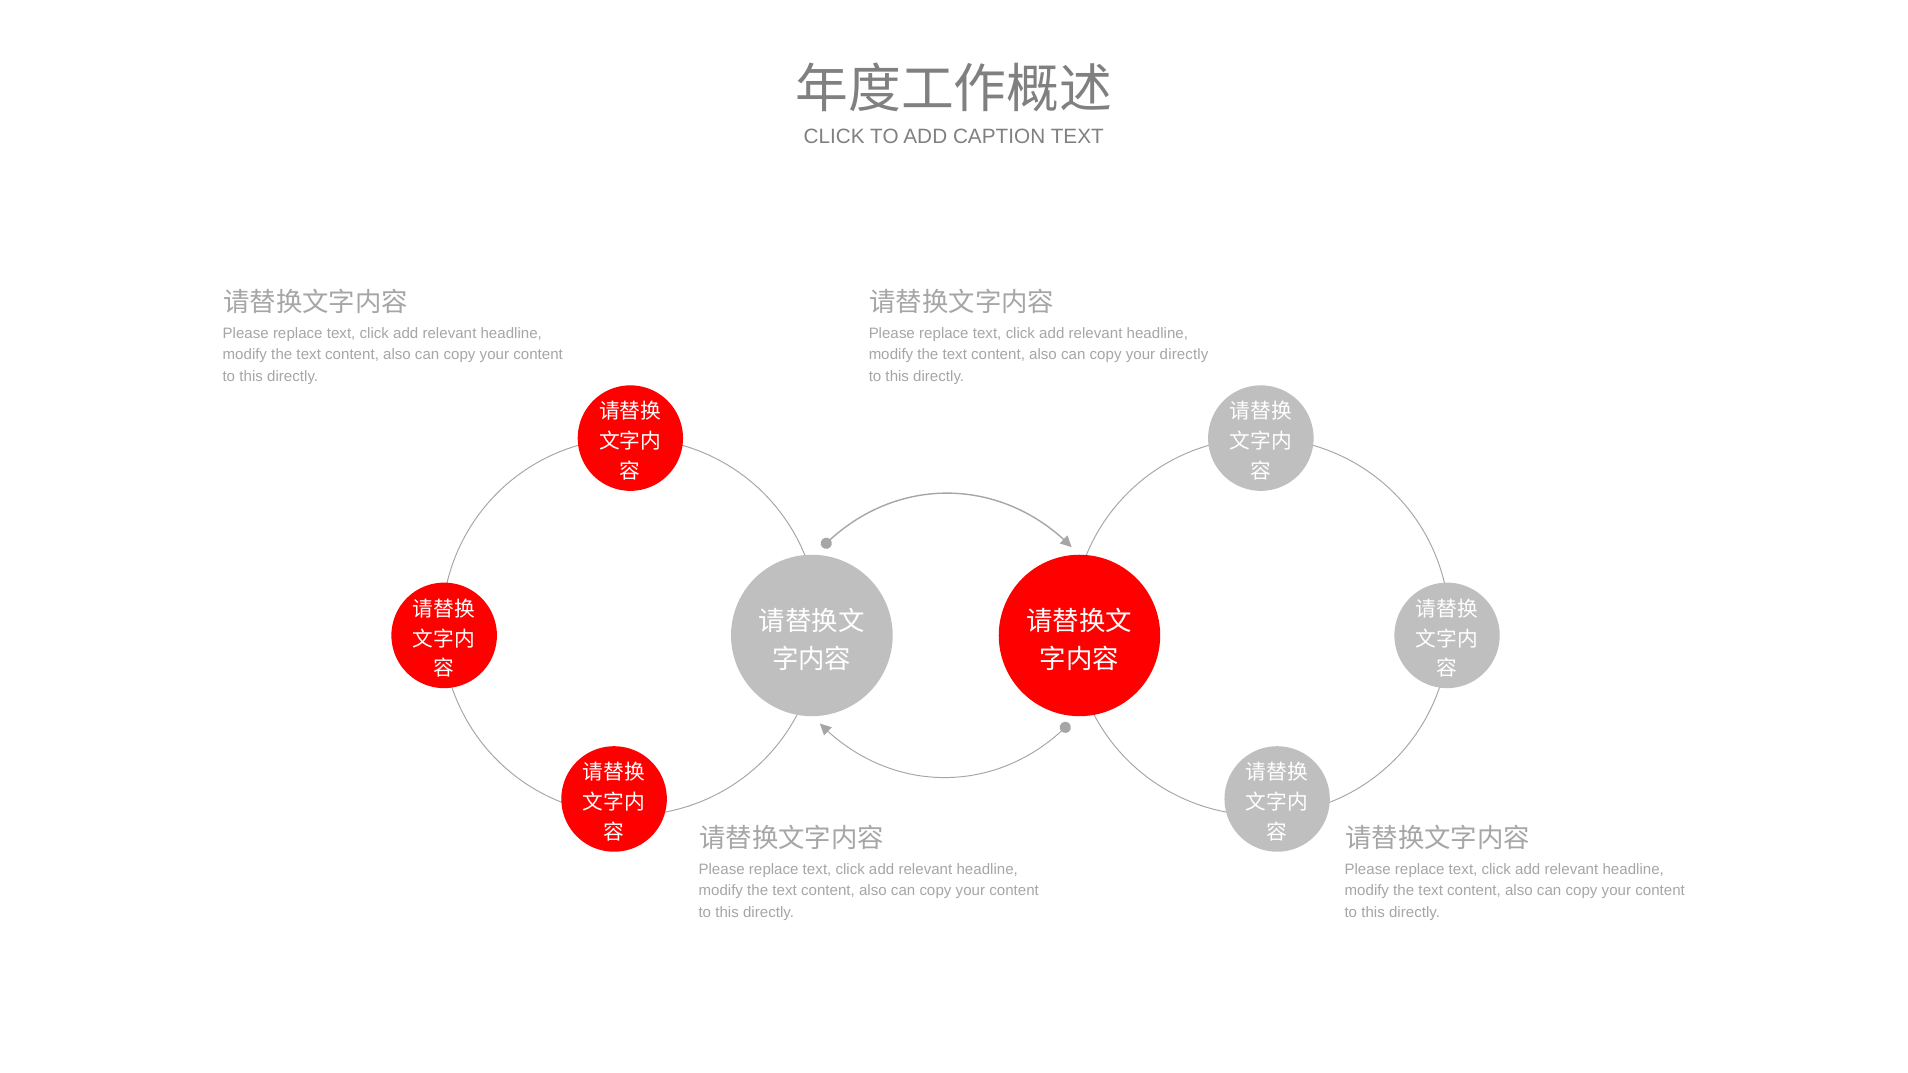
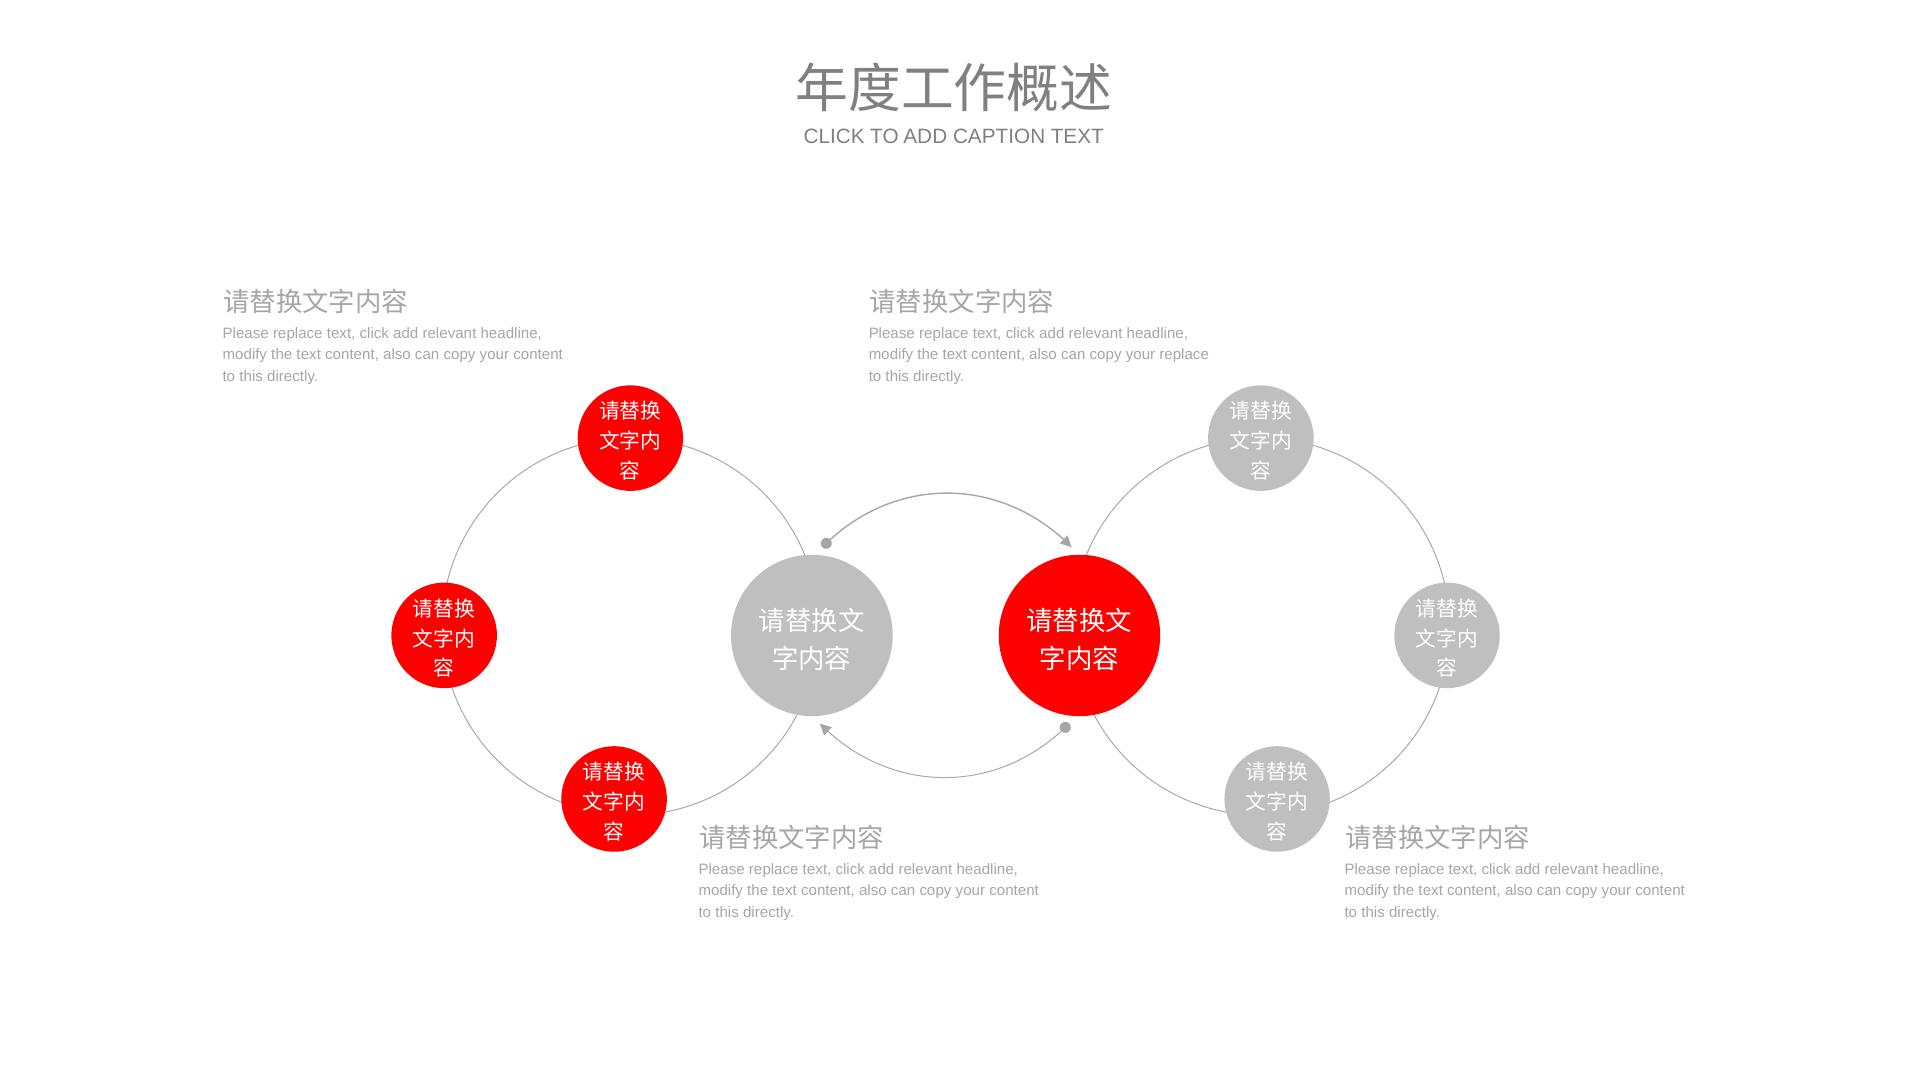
your directly: directly -> replace
